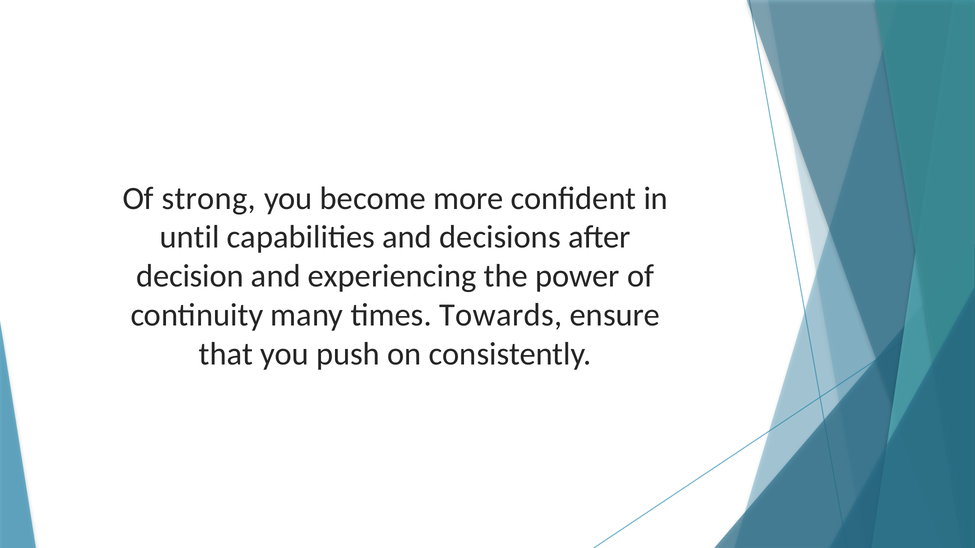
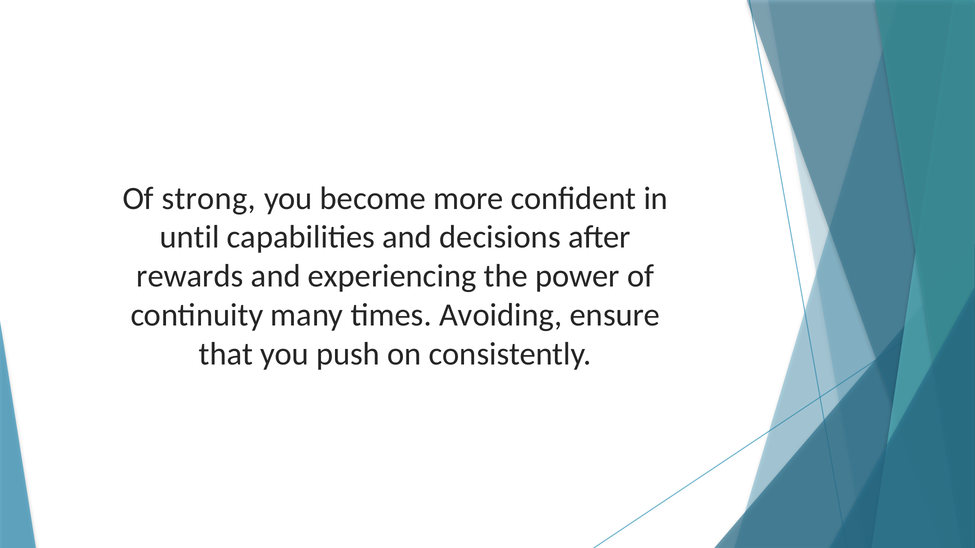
decision: decision -> rewards
Towards: Towards -> Avoiding
